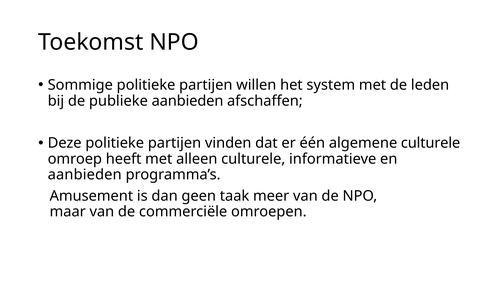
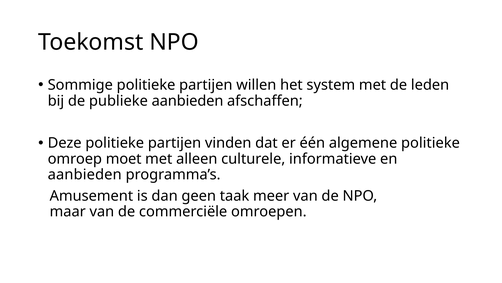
algemene culturele: culturele -> politieke
heeft: heeft -> moet
